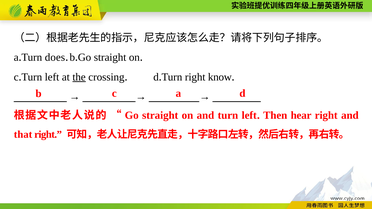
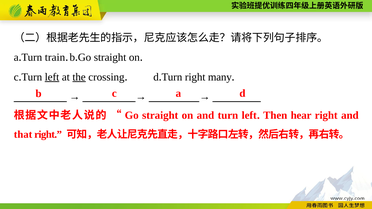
does: does -> train
left at (52, 77) underline: none -> present
know: know -> many
